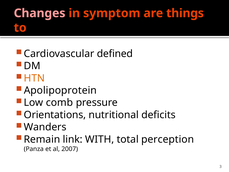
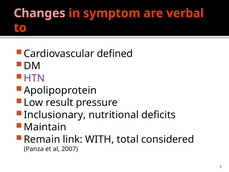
things: things -> verbal
HTN colour: orange -> purple
comb: comb -> result
Orientations: Orientations -> Inclusionary
Wanders: Wanders -> Maintain
perception: perception -> considered
